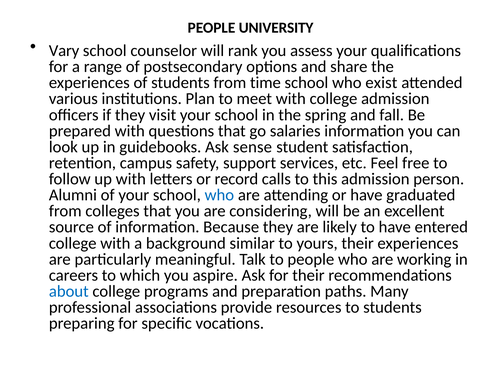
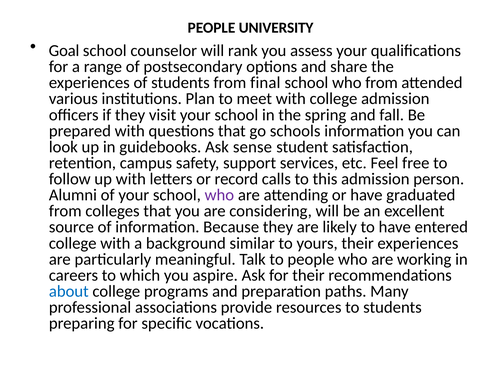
Vary: Vary -> Goal
time: time -> final
who exist: exist -> from
salaries: salaries -> schools
who at (219, 195) colour: blue -> purple
